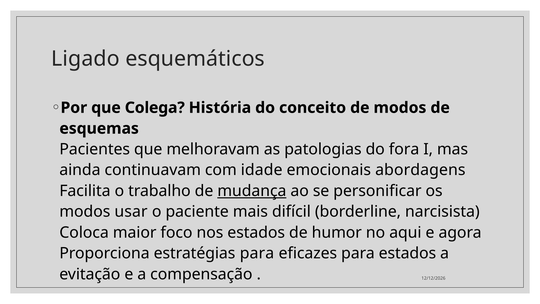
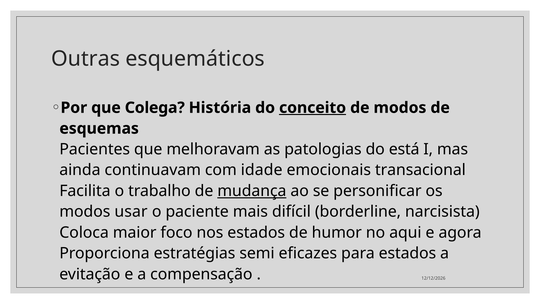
Ligado: Ligado -> Outras
conceito underline: none -> present
fora: fora -> está
abordagens: abordagens -> transacional
estratégias para: para -> semi
